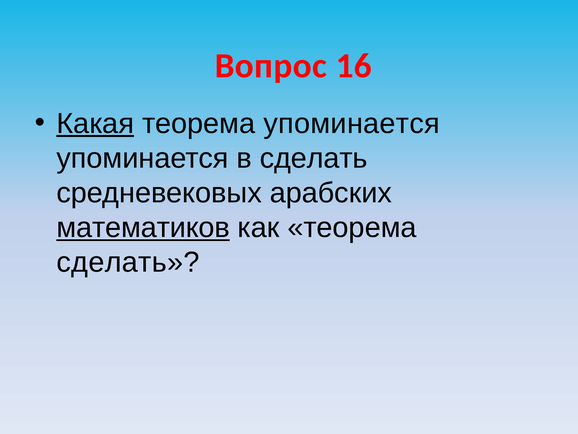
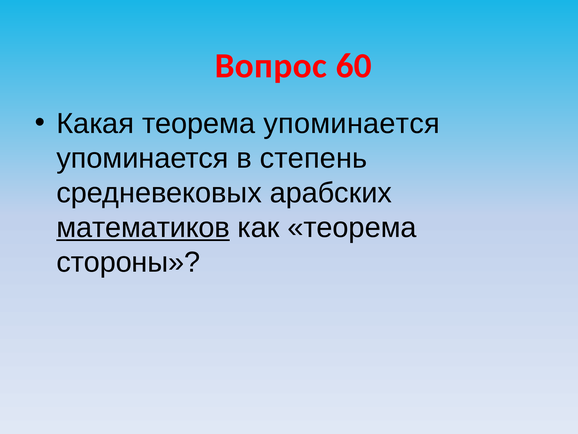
16: 16 -> 60
Какая underline: present -> none
в сделать: сделать -> степень
сделать at (128, 262): сделать -> стороны
